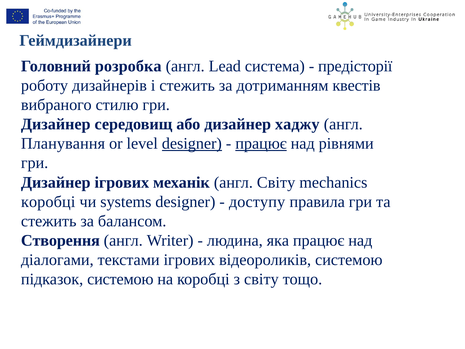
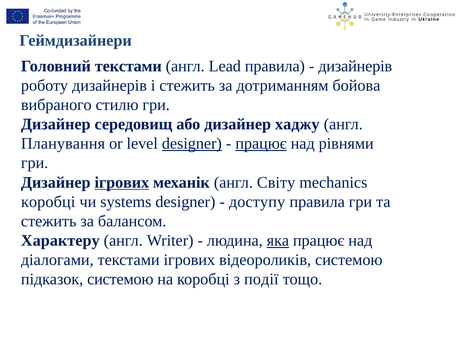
Головний розробка: розробка -> текстами
Lead система: система -> правила
предісторії at (355, 66): предісторії -> дизайнерів
квестів: квестів -> бойова
ігрових at (122, 182) underline: none -> present
Створення: Створення -> Характеру
яка underline: none -> present
з світу: світу -> події
